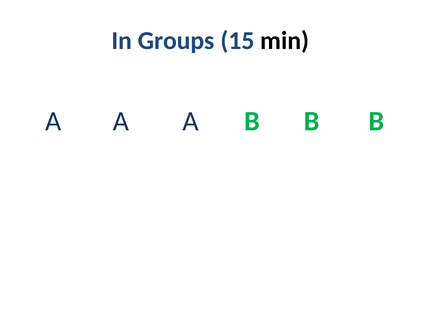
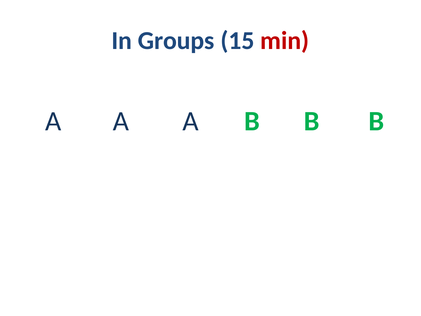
min colour: black -> red
